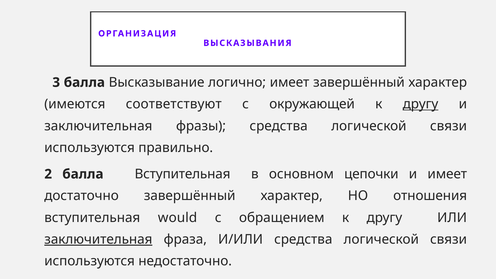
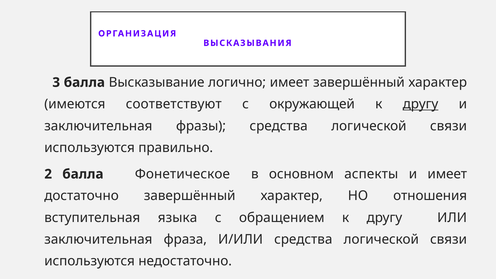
балла Вступительная: Вступительная -> Фонетическое
цепочки: цепочки -> аспекты
would: would -> языка
заключительная at (98, 239) underline: present -> none
